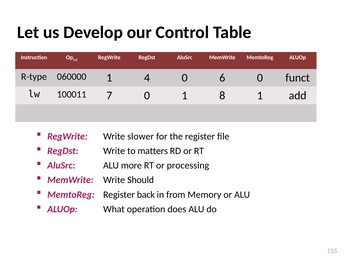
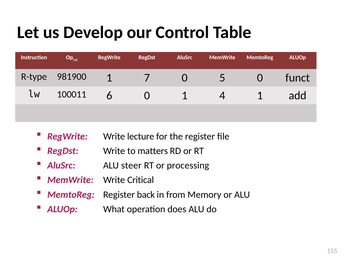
060000: 060000 -> 981900
4: 4 -> 7
6: 6 -> 5
7: 7 -> 6
8: 8 -> 4
slower: slower -> lecture
more: more -> steer
Should: Should -> Critical
